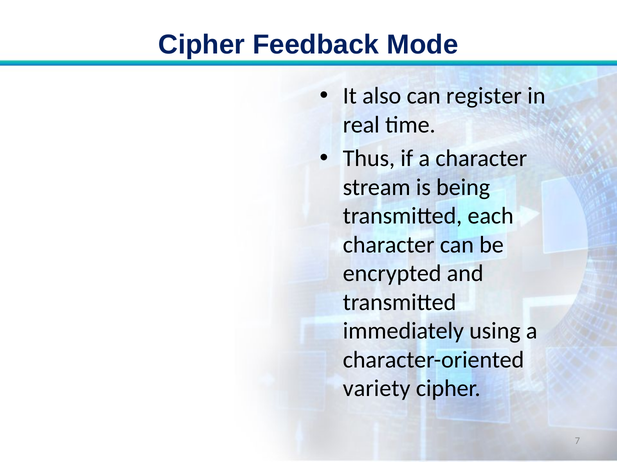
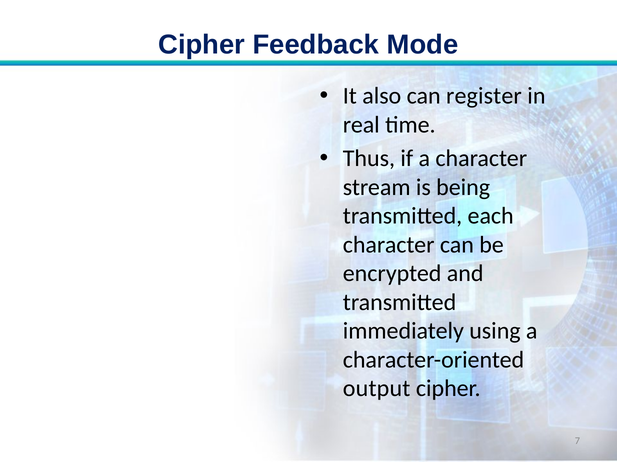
variety: variety -> output
